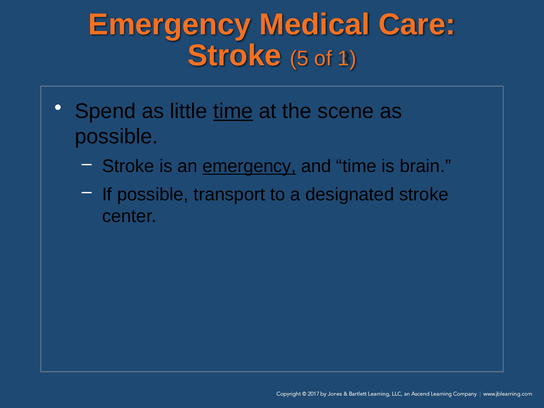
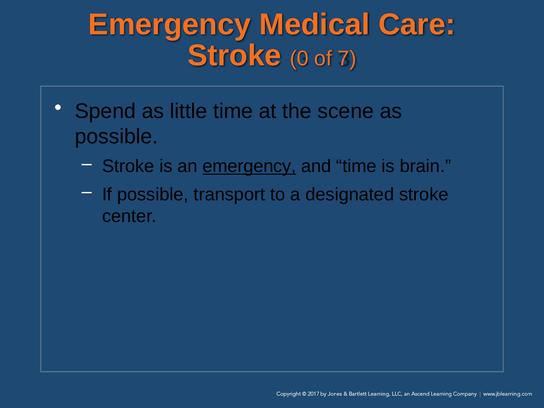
5: 5 -> 0
1: 1 -> 7
time at (233, 111) underline: present -> none
